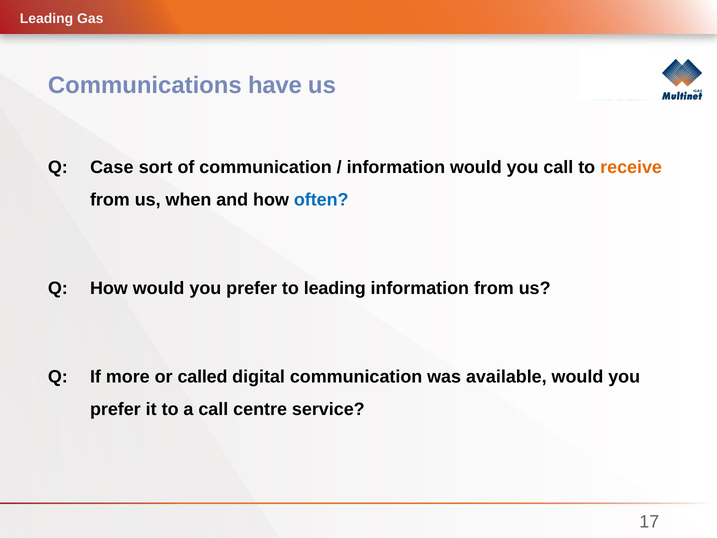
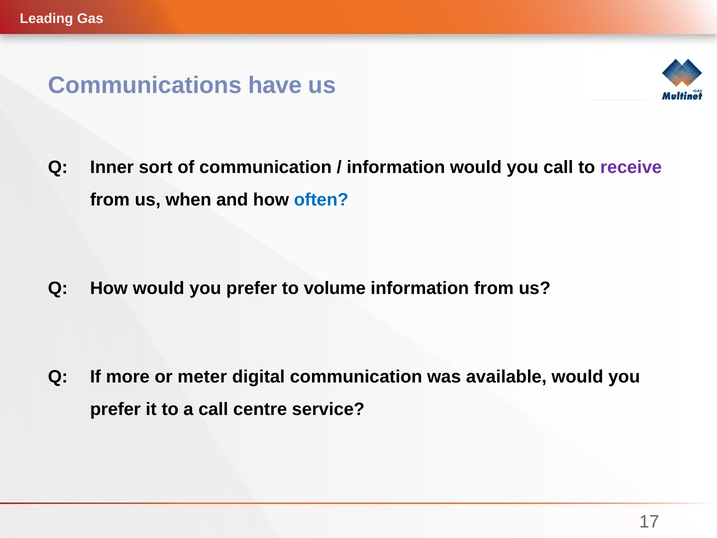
Case: Case -> Inner
receive colour: orange -> purple
to leading: leading -> volume
called: called -> meter
